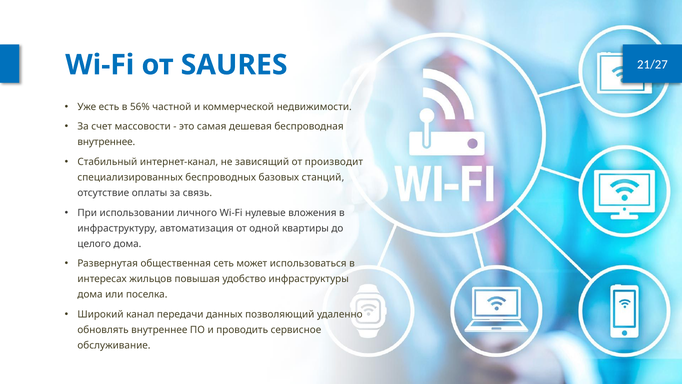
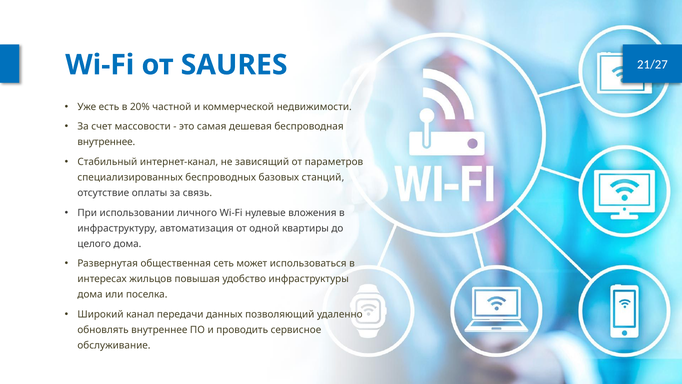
56%: 56% -> 20%
производит: производит -> параметров
